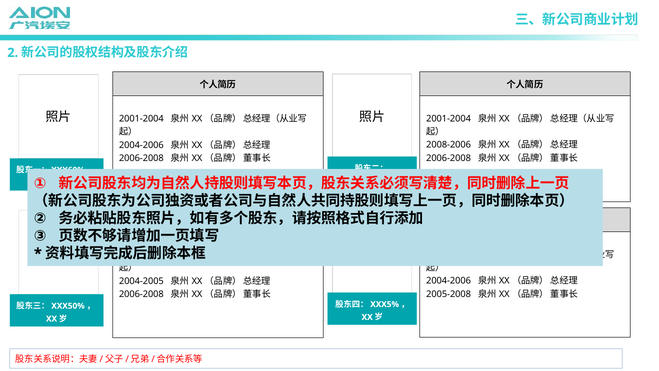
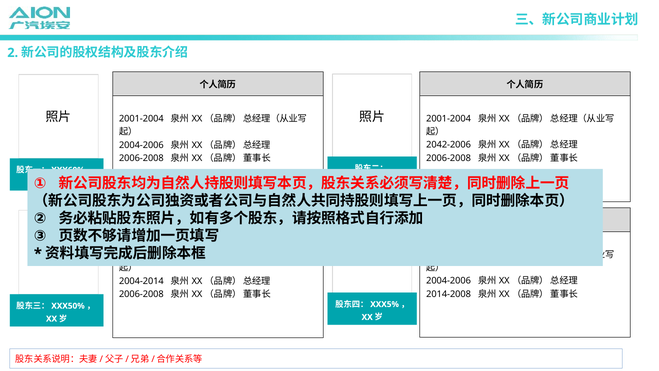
2008-2006: 2008-2006 -> 2042-2006
2004-2005: 2004-2005 -> 2004-2014
2005-2008: 2005-2008 -> 2014-2008
